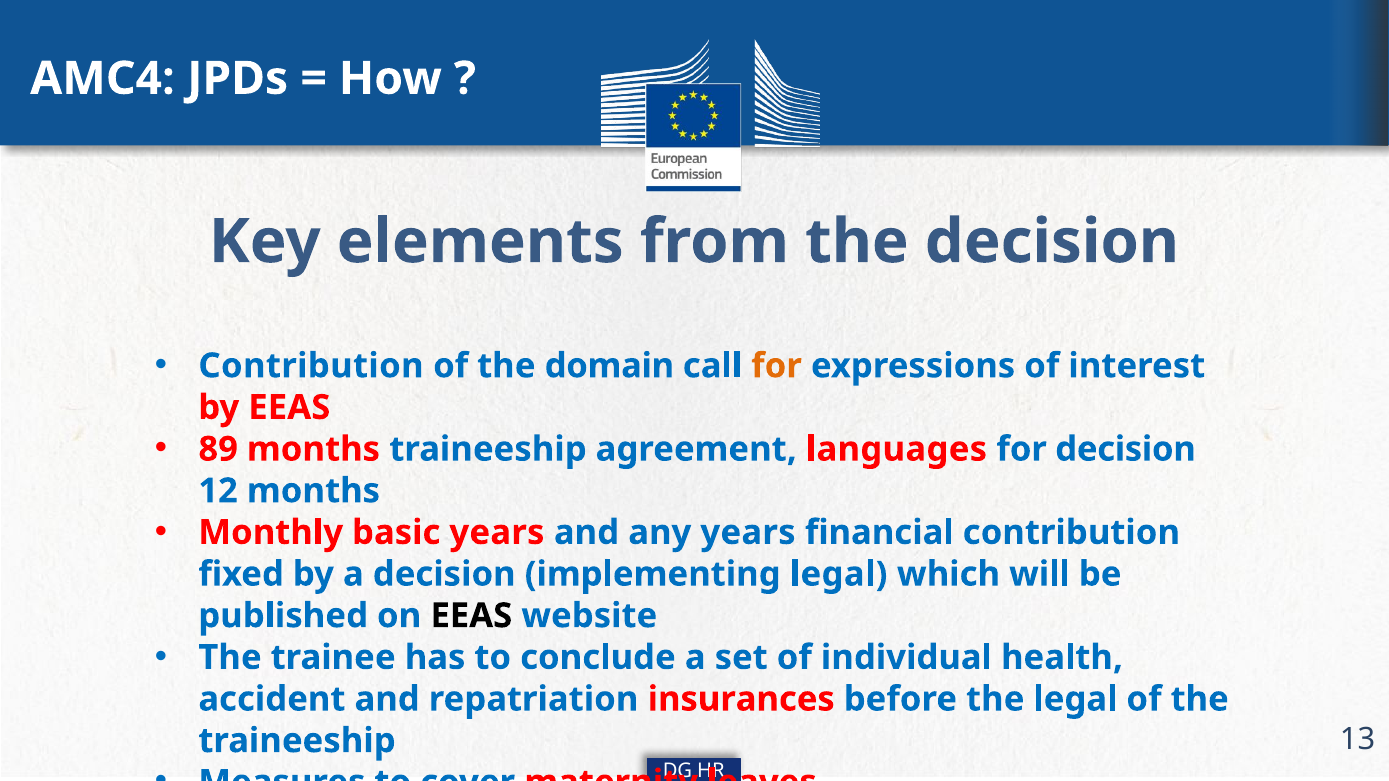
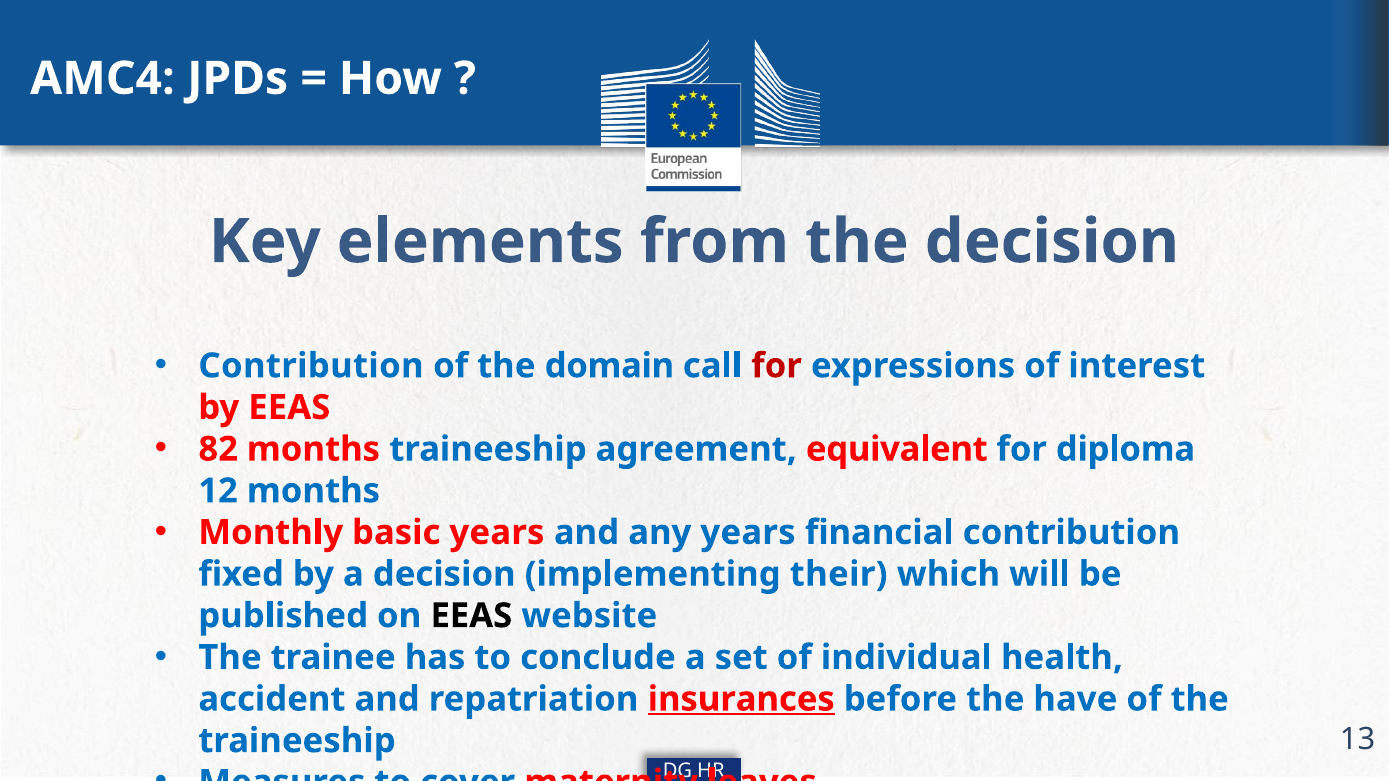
for at (777, 366) colour: orange -> red
89: 89 -> 82
languages: languages -> equivalent
for decision: decision -> diploma
implementing legal: legal -> their
insurances underline: none -> present
the legal: legal -> have
